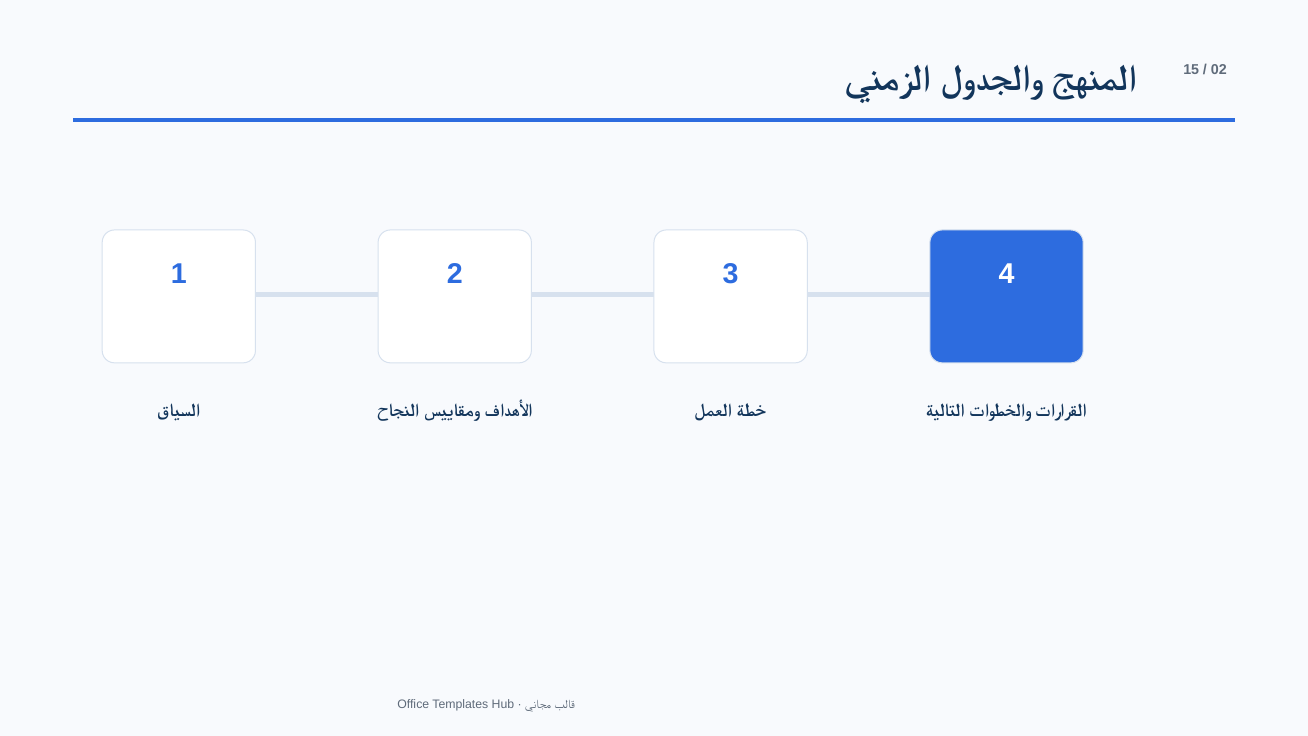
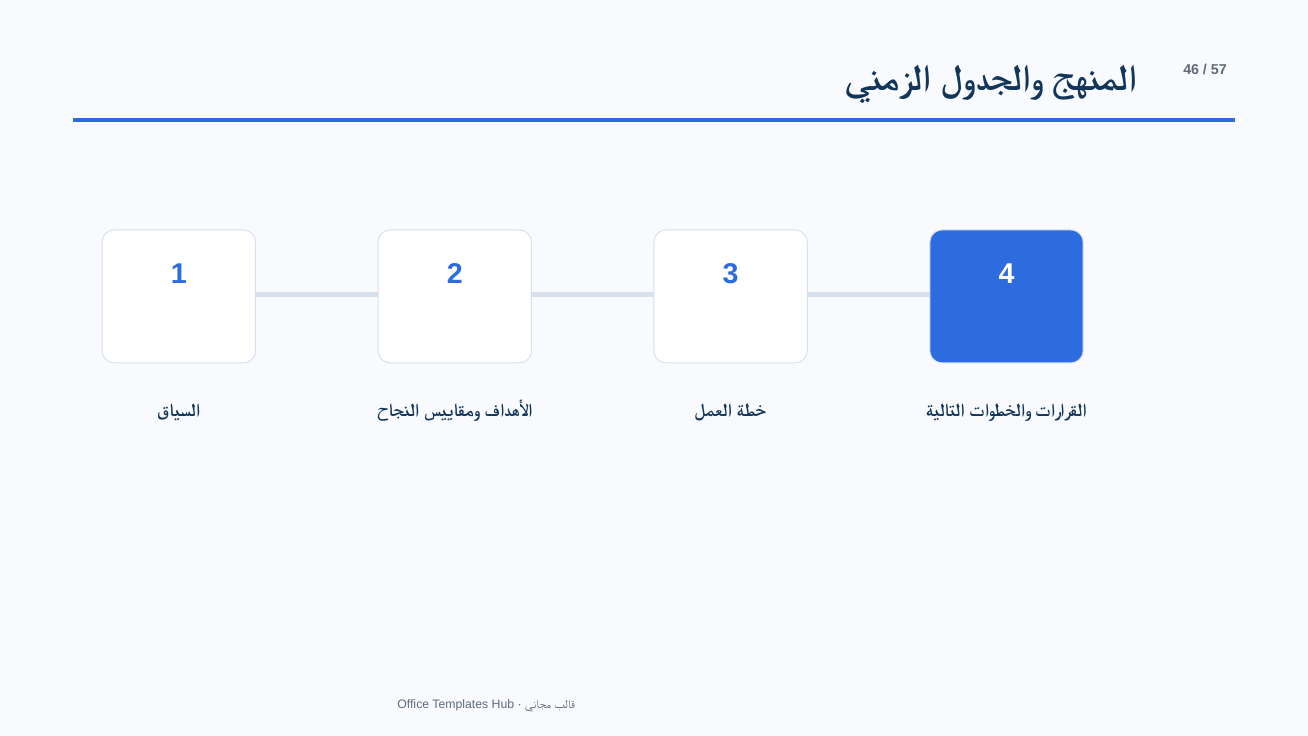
15: 15 -> 46
02: 02 -> 57
